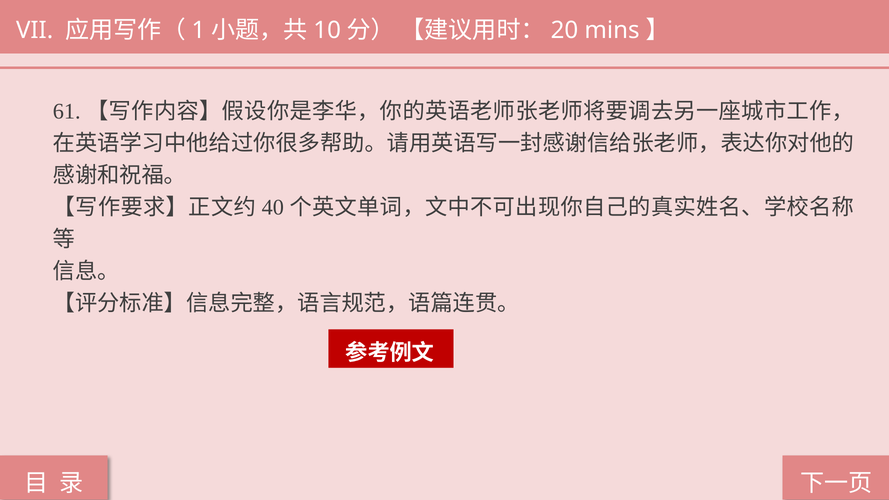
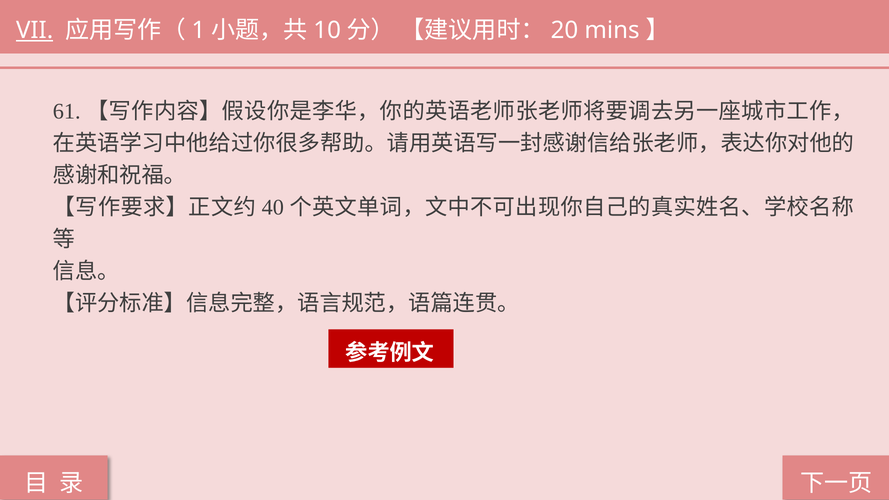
VII underline: none -> present
